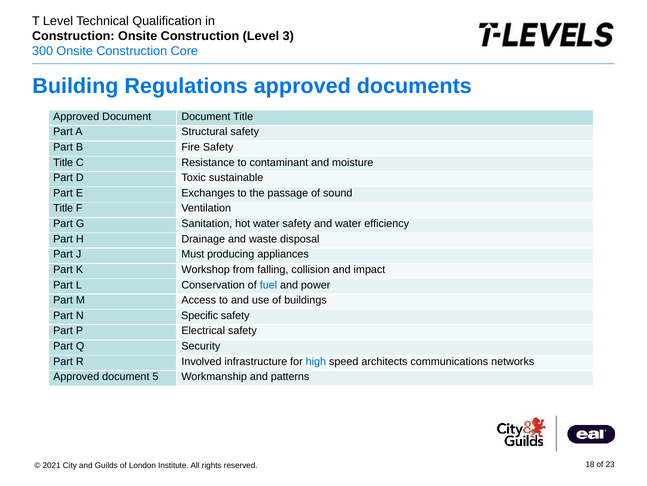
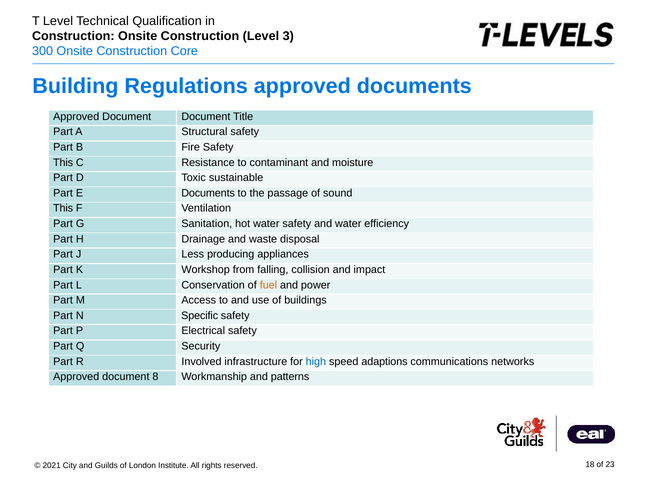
Title at (63, 162): Title -> This
E Exchanges: Exchanges -> Documents
Title at (63, 208): Title -> This
Must: Must -> Less
fuel colour: blue -> orange
architects: architects -> adaptions
5: 5 -> 8
